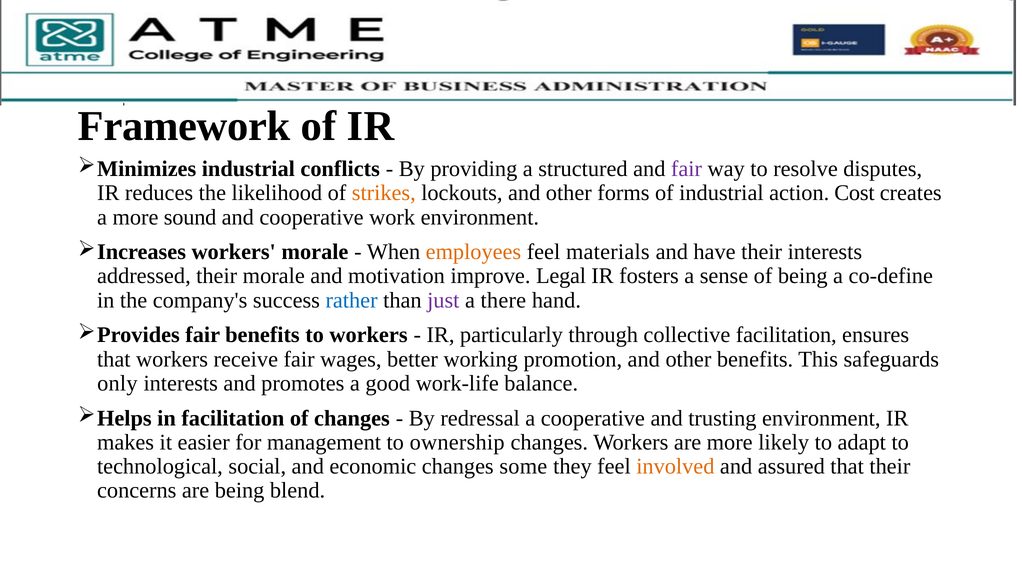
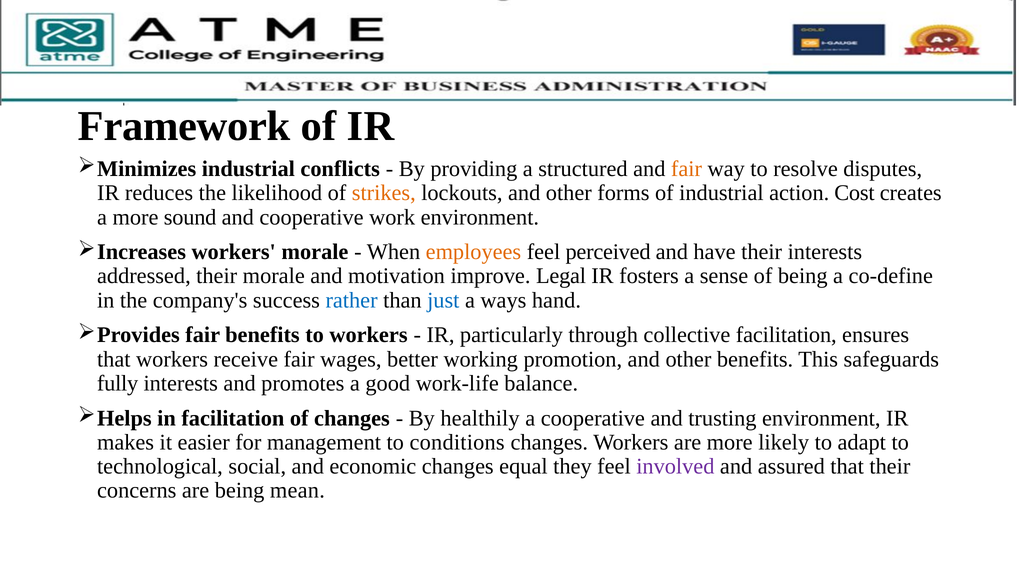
fair at (686, 169) colour: purple -> orange
materials: materials -> perceived
just colour: purple -> blue
there: there -> ways
only: only -> fully
redressal: redressal -> healthily
ownership: ownership -> conditions
some: some -> equal
involved colour: orange -> purple
blend: blend -> mean
